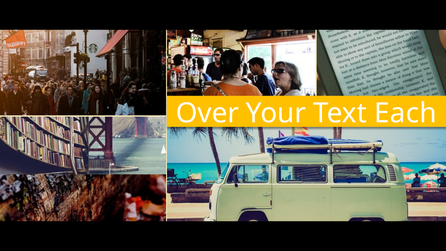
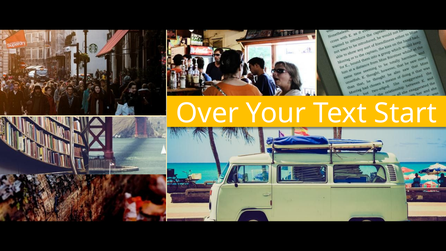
Each: Each -> Start
